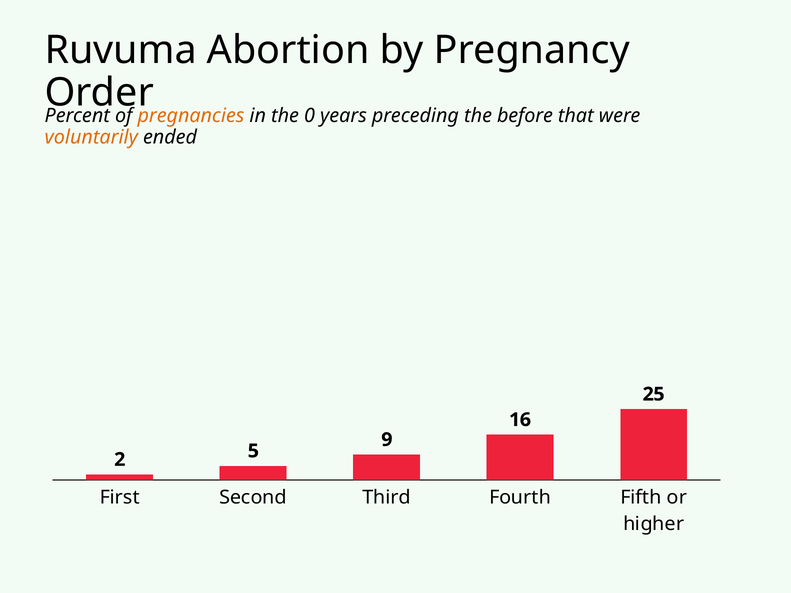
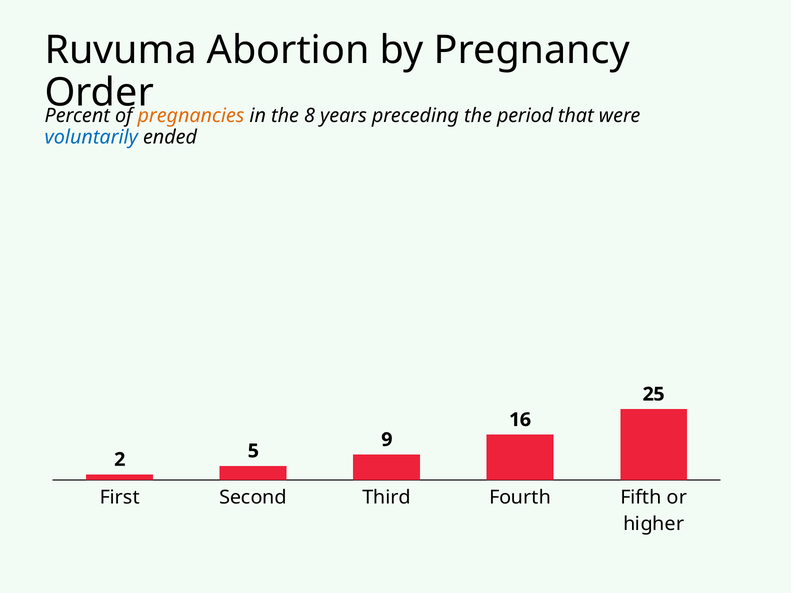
0: 0 -> 8
before: before -> period
voluntarily colour: orange -> blue
